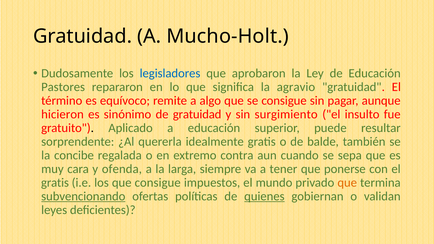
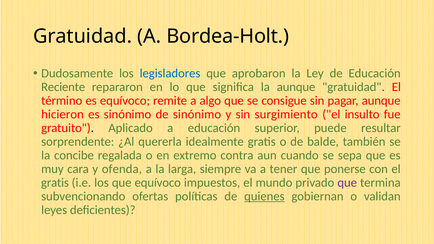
Mucho-Holt: Mucho-Holt -> Bordea-Holt
Pastores: Pastores -> Reciente
la agravio: agravio -> aunque
de gratuidad: gratuidad -> sinónimo
que consigue: consigue -> equívoco
que at (347, 183) colour: orange -> purple
subvencionando underline: present -> none
